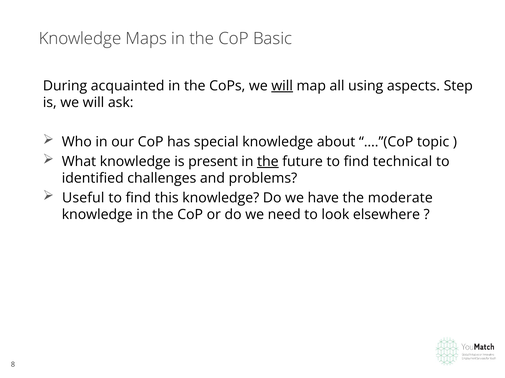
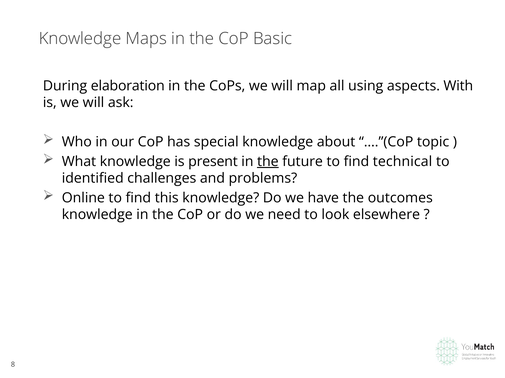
acquainted: acquainted -> elaboration
will at (282, 86) underline: present -> none
Step: Step -> With
Useful: Useful -> Online
moderate: moderate -> outcomes
